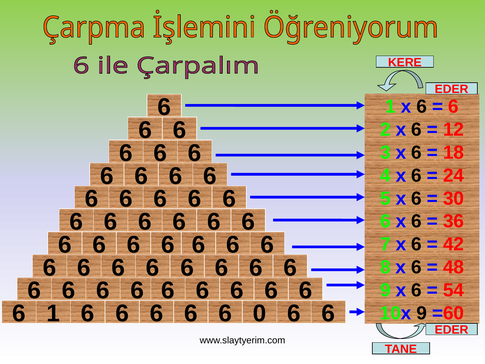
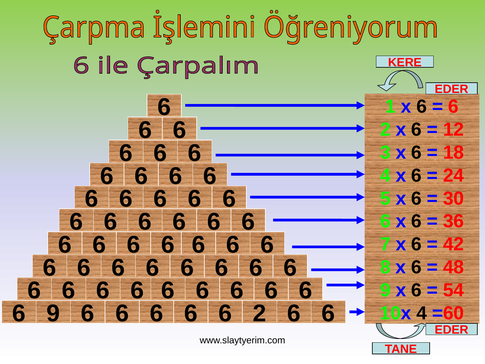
1 at (53, 313): 1 -> 9
0 at (260, 313): 0 -> 2
10x 9: 9 -> 4
